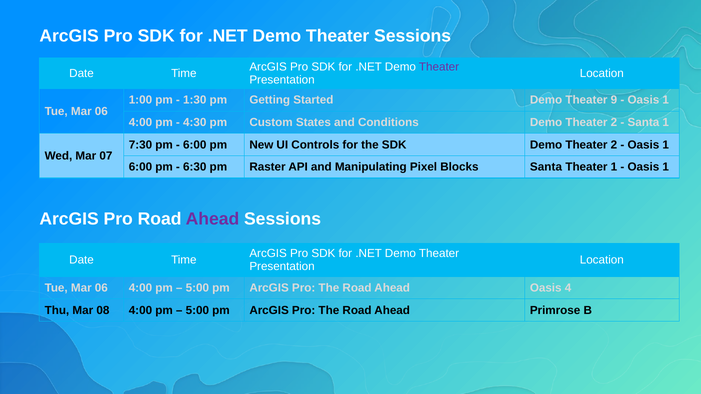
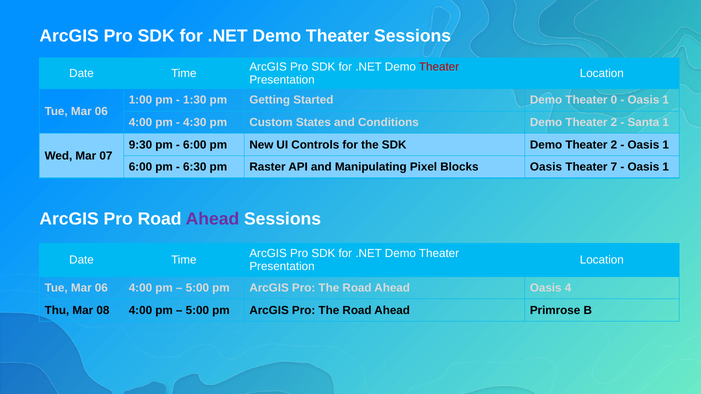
Theater at (439, 67) colour: purple -> red
9: 9 -> 0
7:30: 7:30 -> 9:30
Blocks Santa: Santa -> Oasis
Theater 1: 1 -> 7
